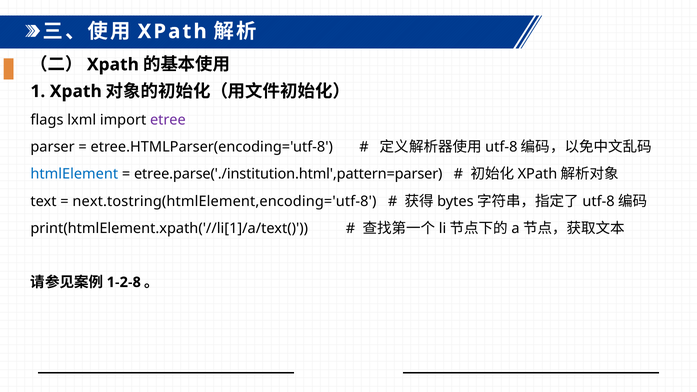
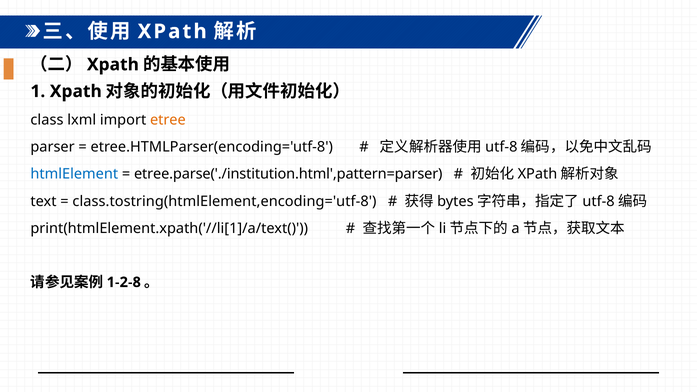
flags: flags -> class
etree colour: purple -> orange
next.tostring(htmlElement,encoding='utf-8: next.tostring(htmlElement,encoding='utf-8 -> class.tostring(htmlElement,encoding='utf-8
